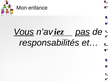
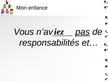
Vous underline: present -> none
